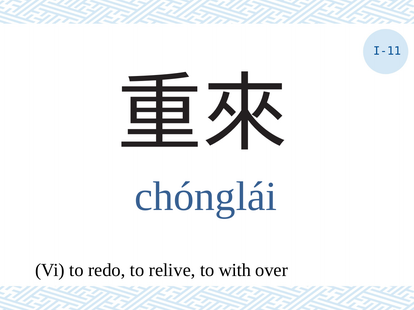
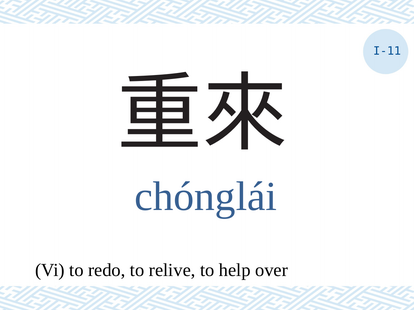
with: with -> help
